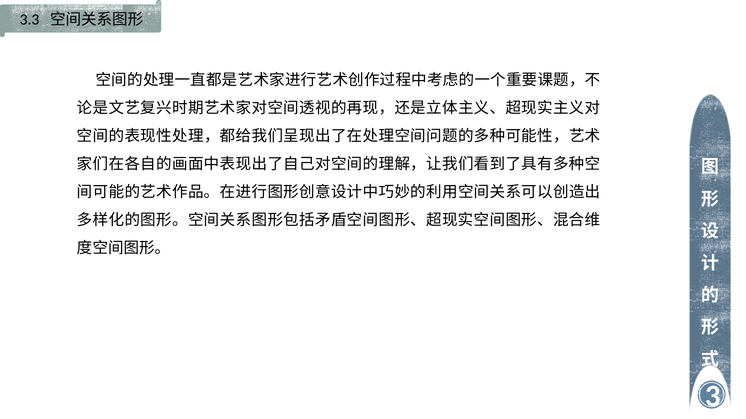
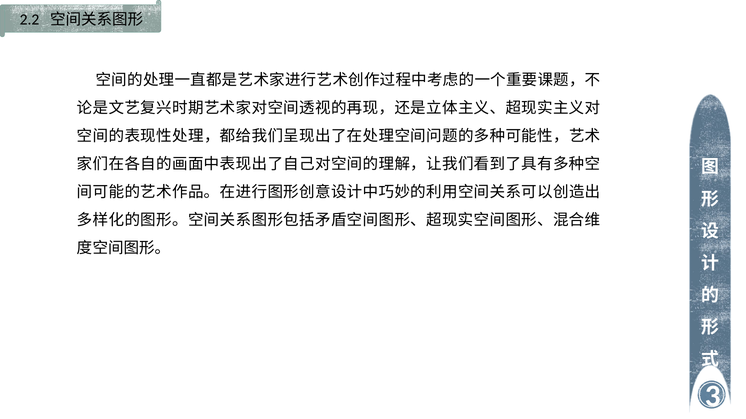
3.3: 3.3 -> 2.2
